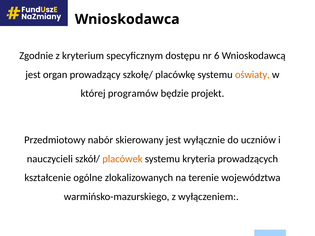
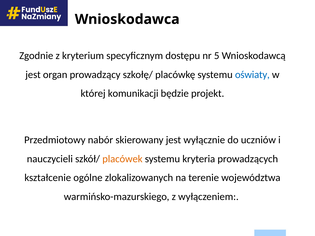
6: 6 -> 5
oświaty colour: orange -> blue
programów: programów -> komunikacji
